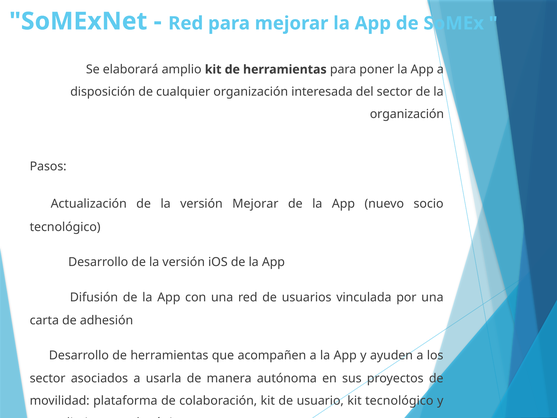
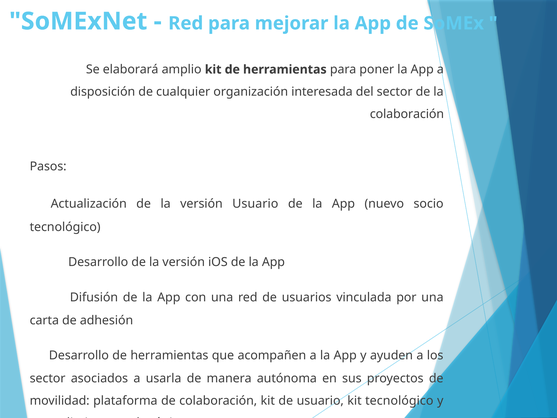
organización at (407, 114): organización -> colaboración
versión Mejorar: Mejorar -> Usuario
